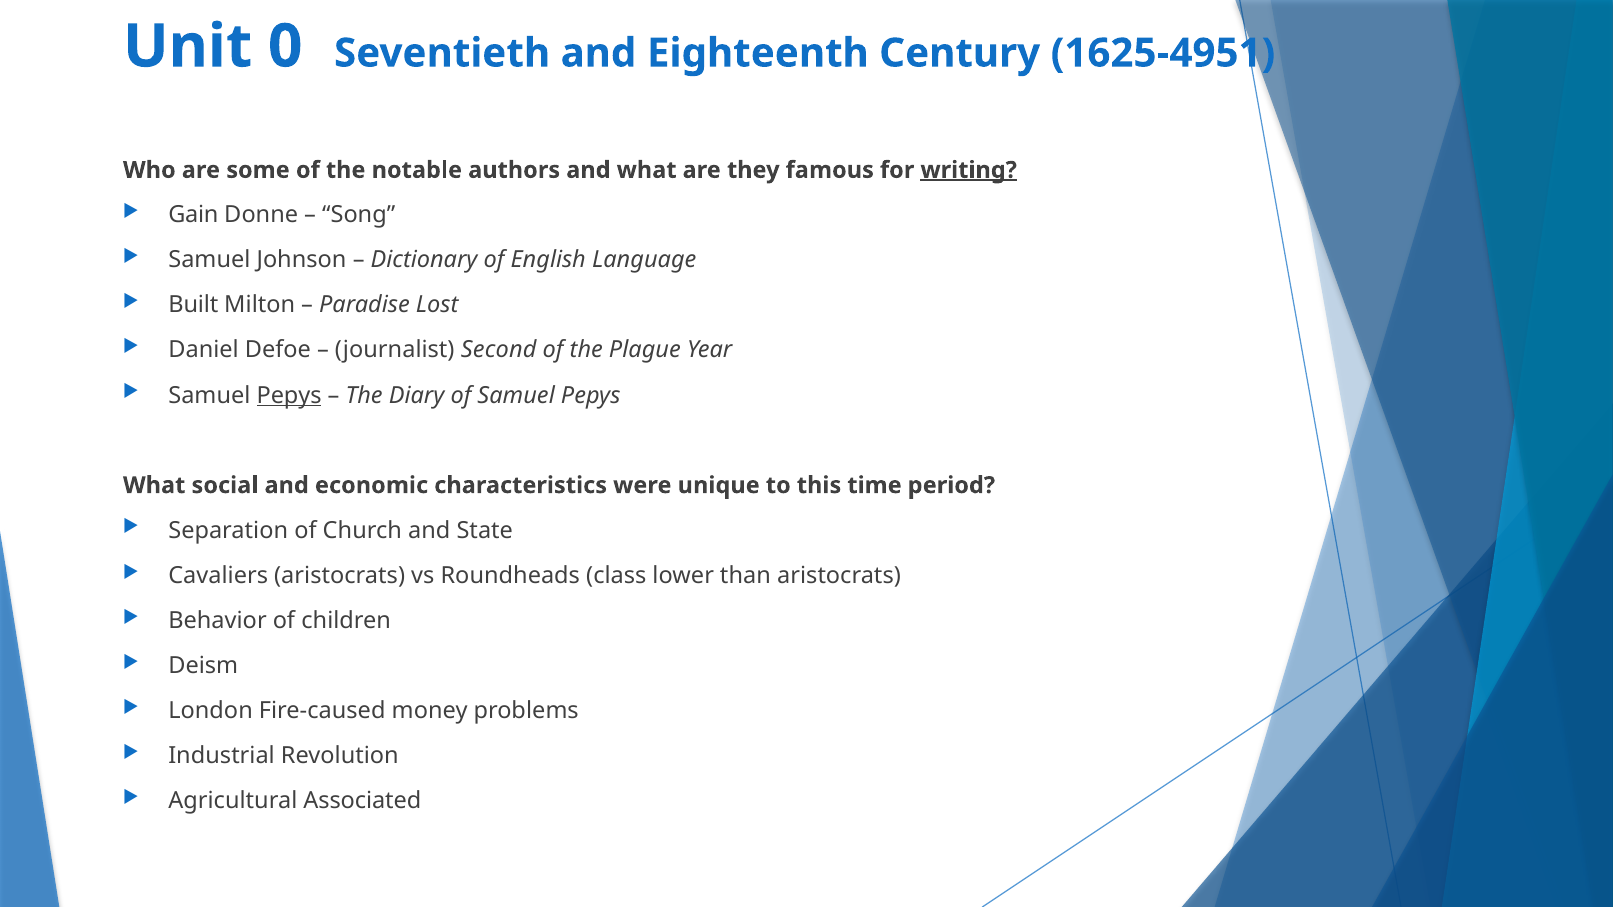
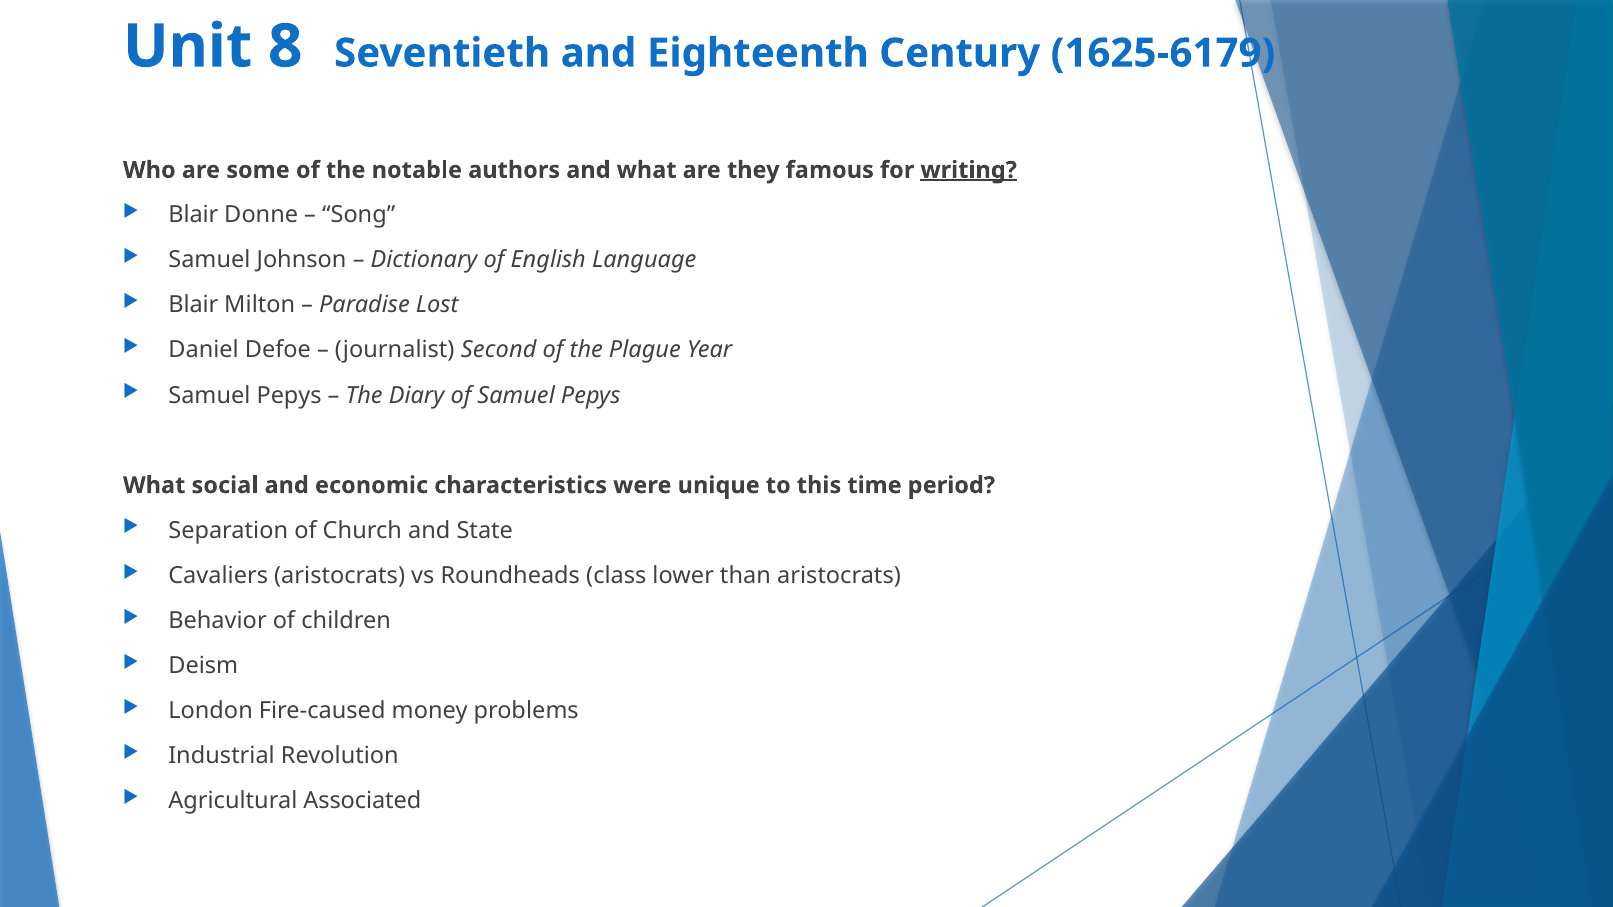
0: 0 -> 8
1625-4951: 1625-4951 -> 1625-6179
Gain at (193, 215): Gain -> Blair
Built at (193, 305): Built -> Blair
Pepys at (289, 395) underline: present -> none
